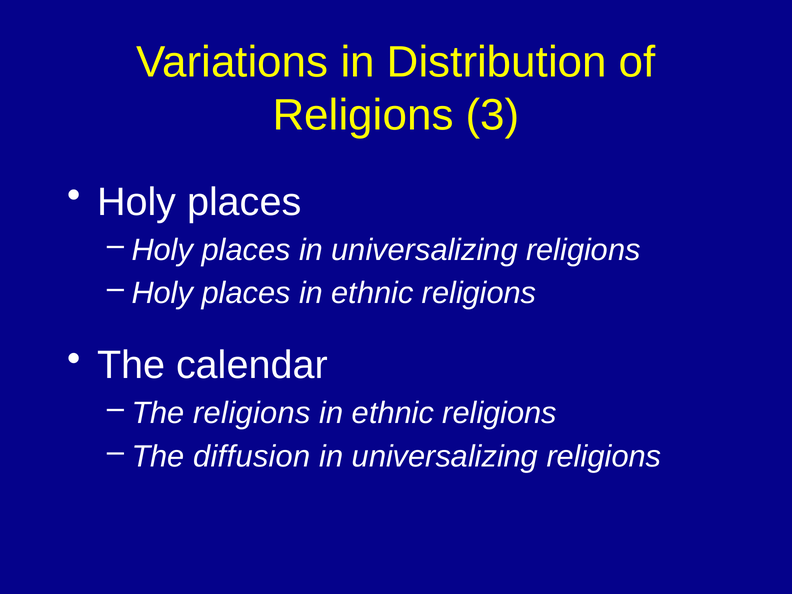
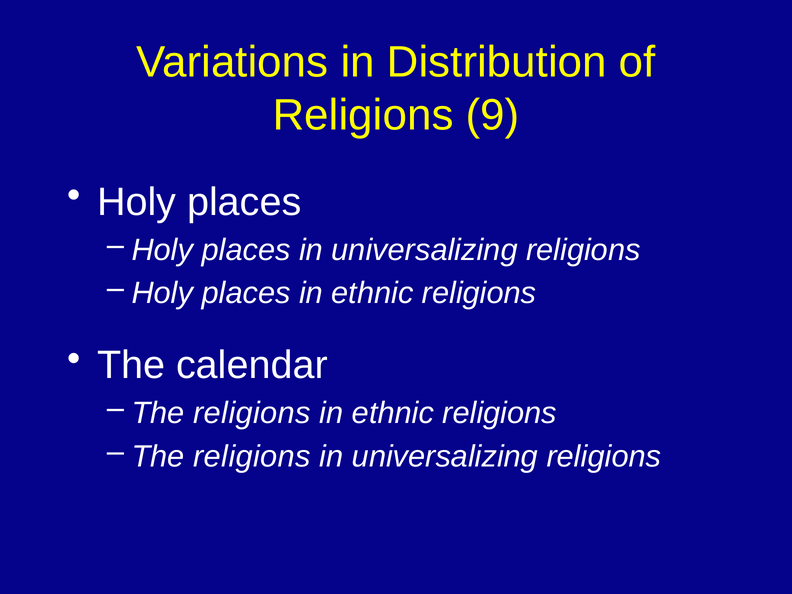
3: 3 -> 9
diffusion at (252, 456): diffusion -> religions
